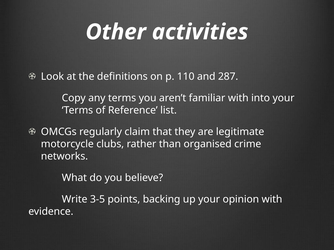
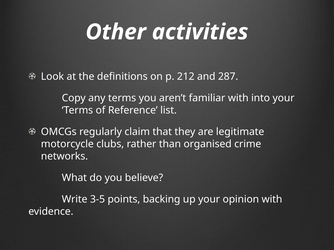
110: 110 -> 212
